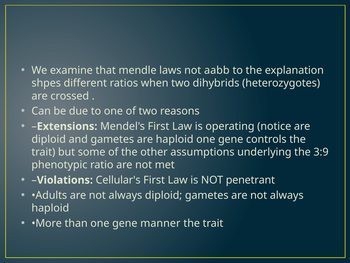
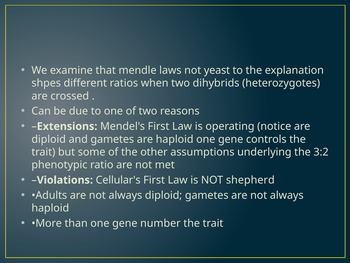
aabb: aabb -> yeast
3:9: 3:9 -> 3:2
penetrant: penetrant -> shepherd
manner: manner -> number
